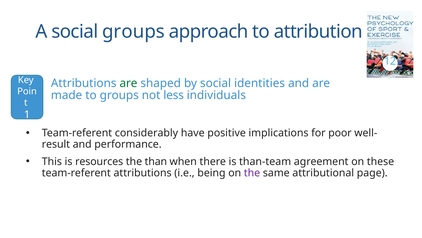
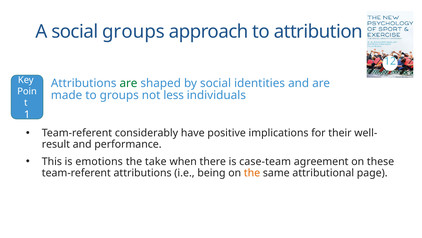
poor: poor -> their
resources: resources -> emotions
than: than -> take
than-team: than-team -> case-team
the at (252, 172) colour: purple -> orange
